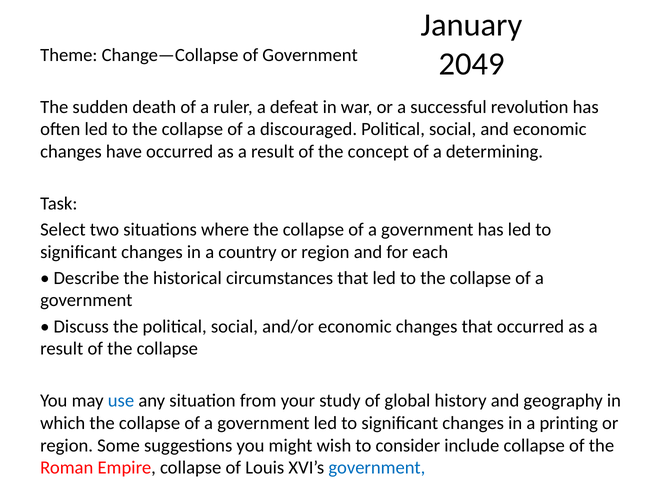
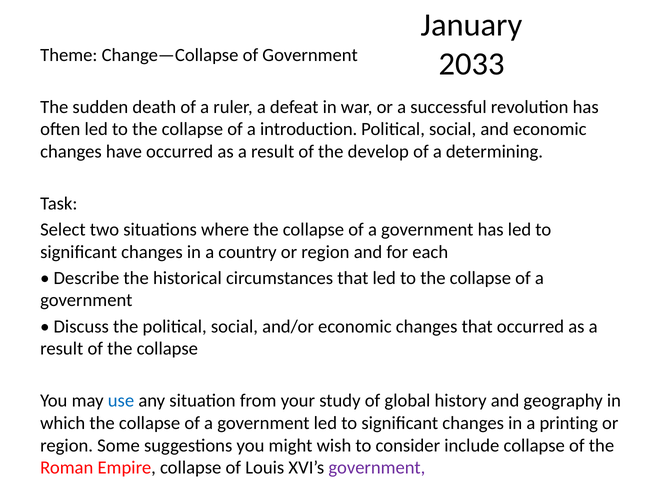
2049: 2049 -> 2033
discouraged: discouraged -> introduction
concept: concept -> develop
government at (377, 468) colour: blue -> purple
